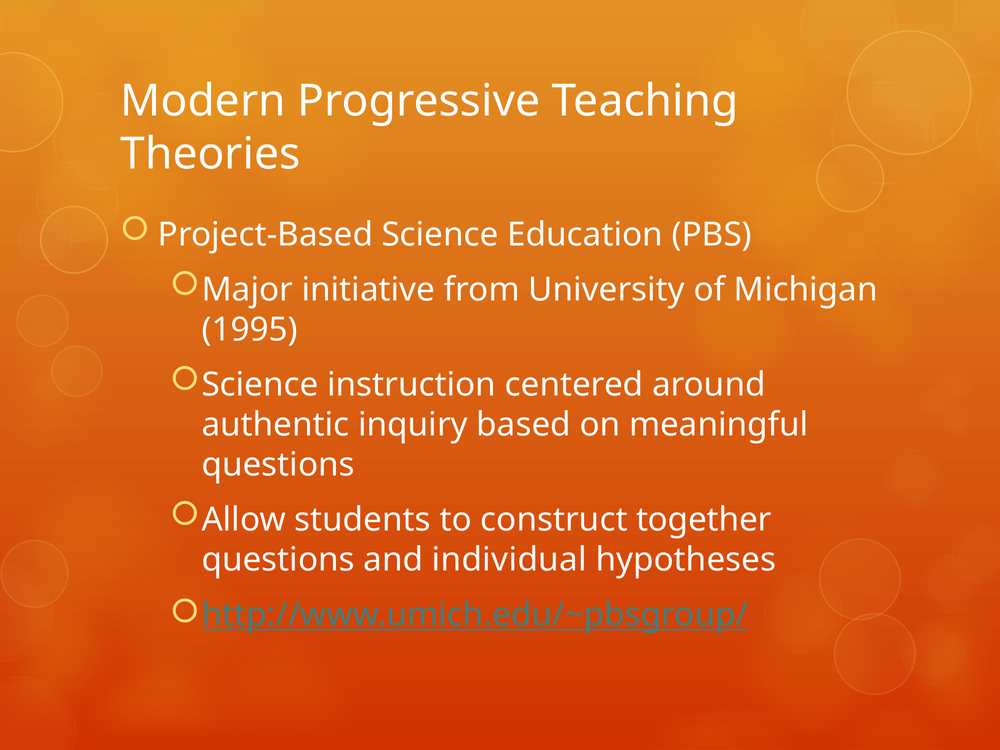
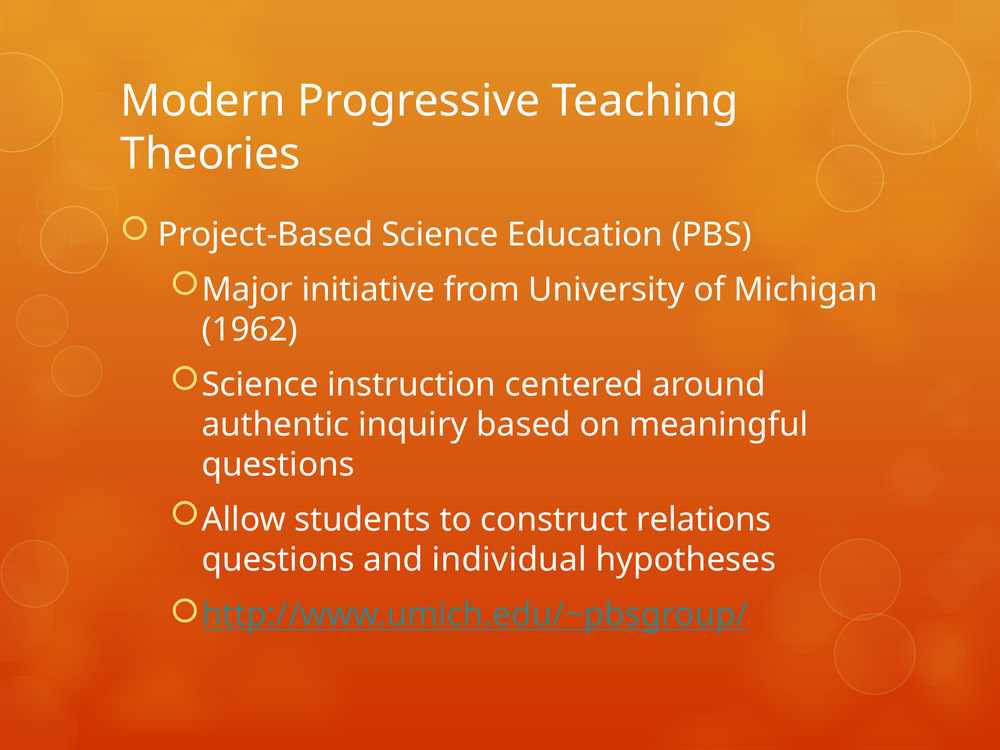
1995: 1995 -> 1962
together: together -> relations
